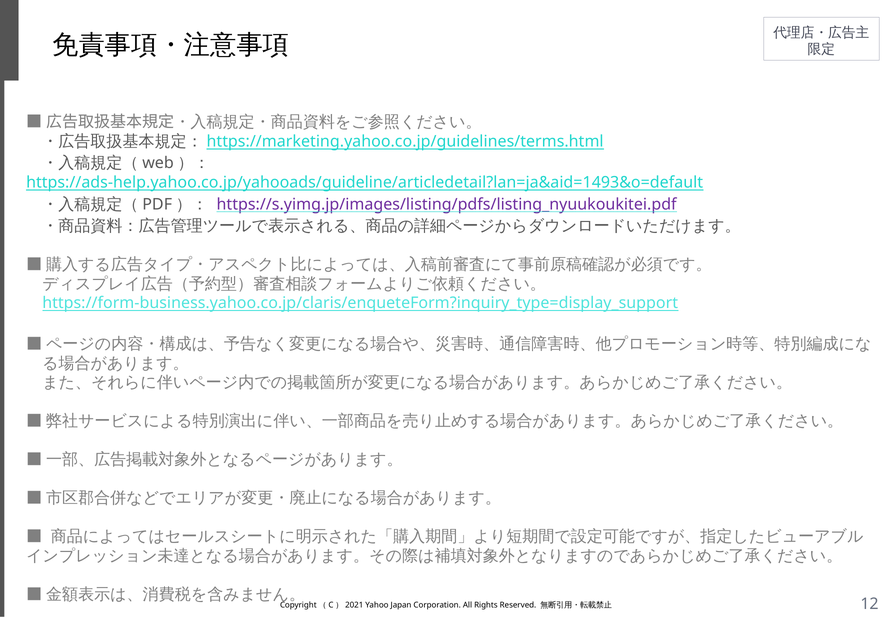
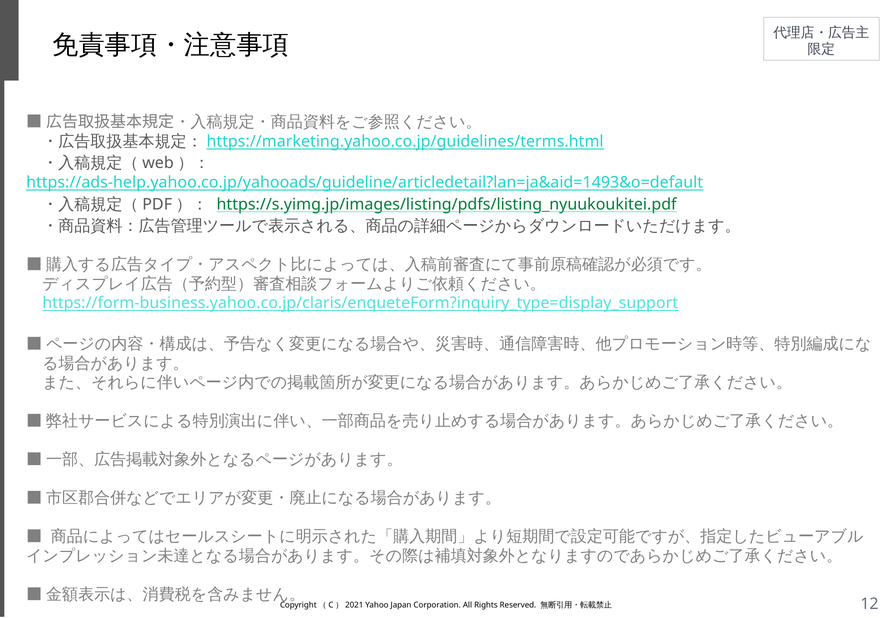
https://s.yimg.jp/images/listing/pdfs/listing_nyuukoukitei.pdf colour: purple -> green
